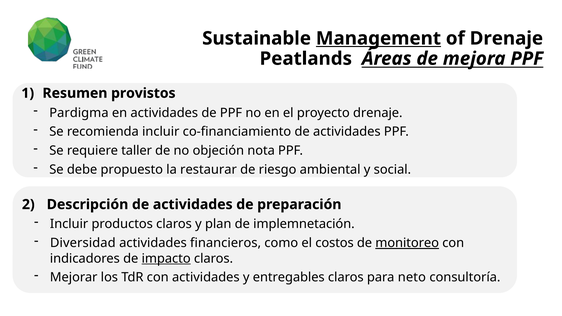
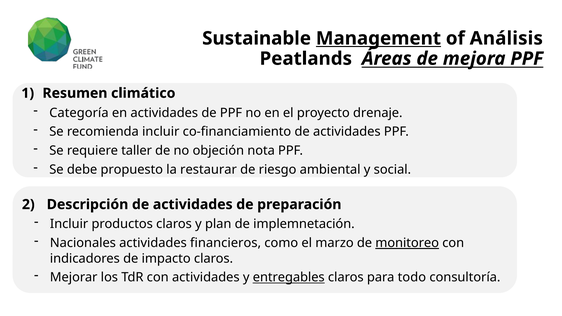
of Drenaje: Drenaje -> Análisis
provistos: provistos -> climático
Pardigma: Pardigma -> Categoría
Diversidad: Diversidad -> Nacionales
costos: costos -> marzo
impacto underline: present -> none
entregables underline: none -> present
neto: neto -> todo
